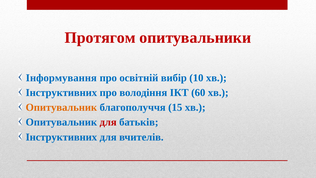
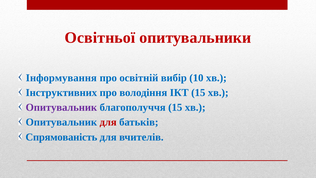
Протягом: Протягом -> Освітньої
ІКТ 60: 60 -> 15
Опитувальник at (61, 107) colour: orange -> purple
Інструктивних at (61, 137): Інструктивних -> Спрямованість
